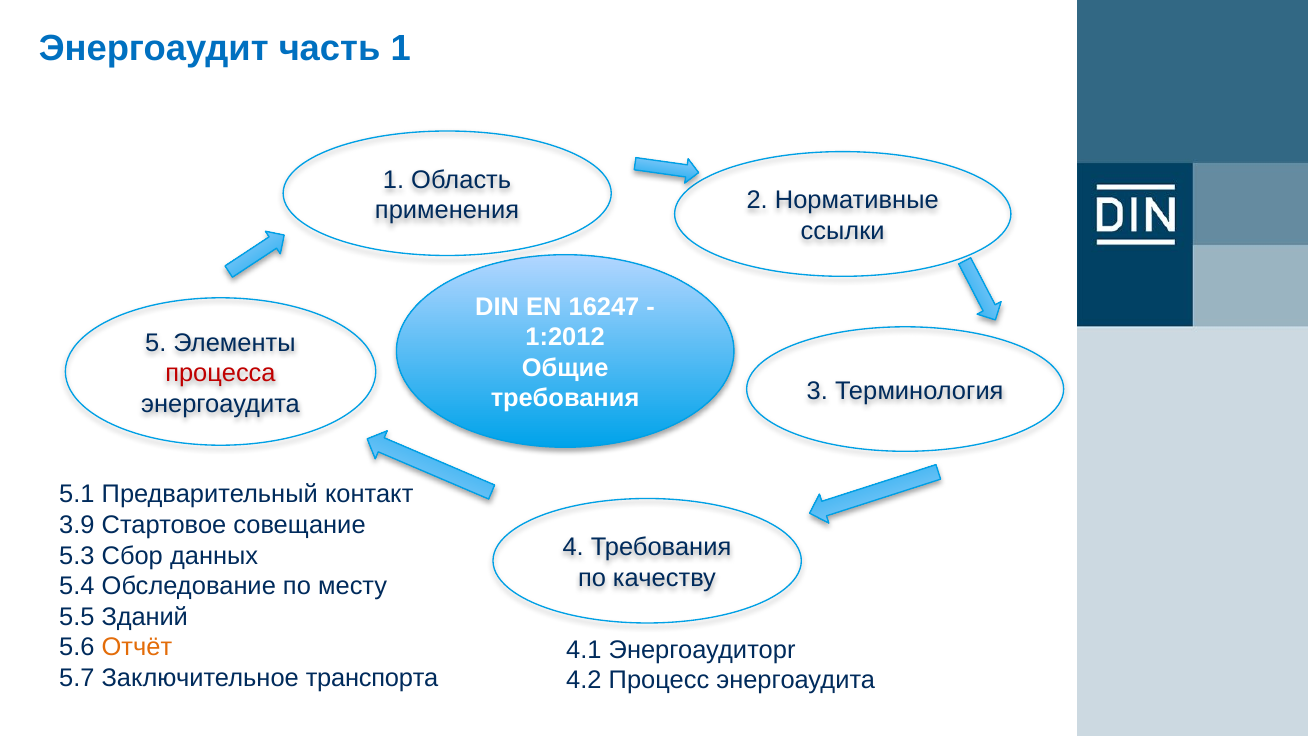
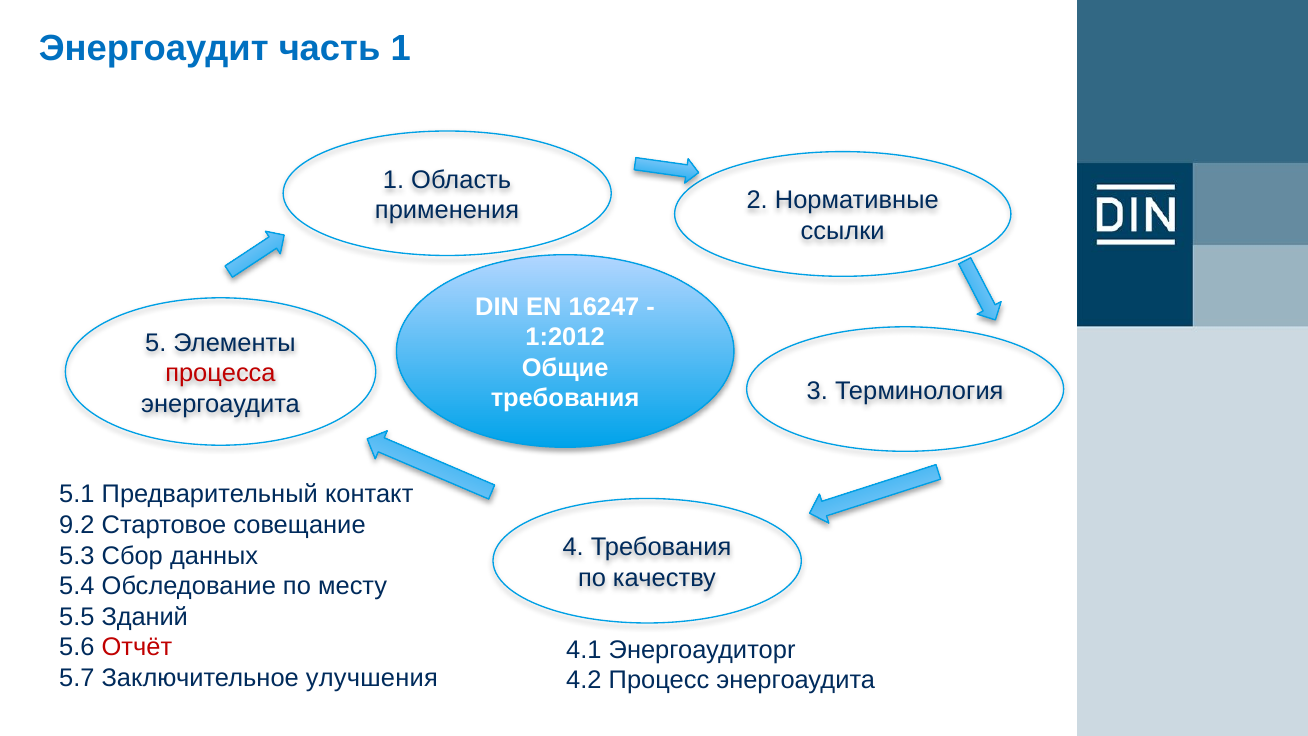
3.9: 3.9 -> 9.2
Отчёт colour: orange -> red
транспорта: транспорта -> улучшения
